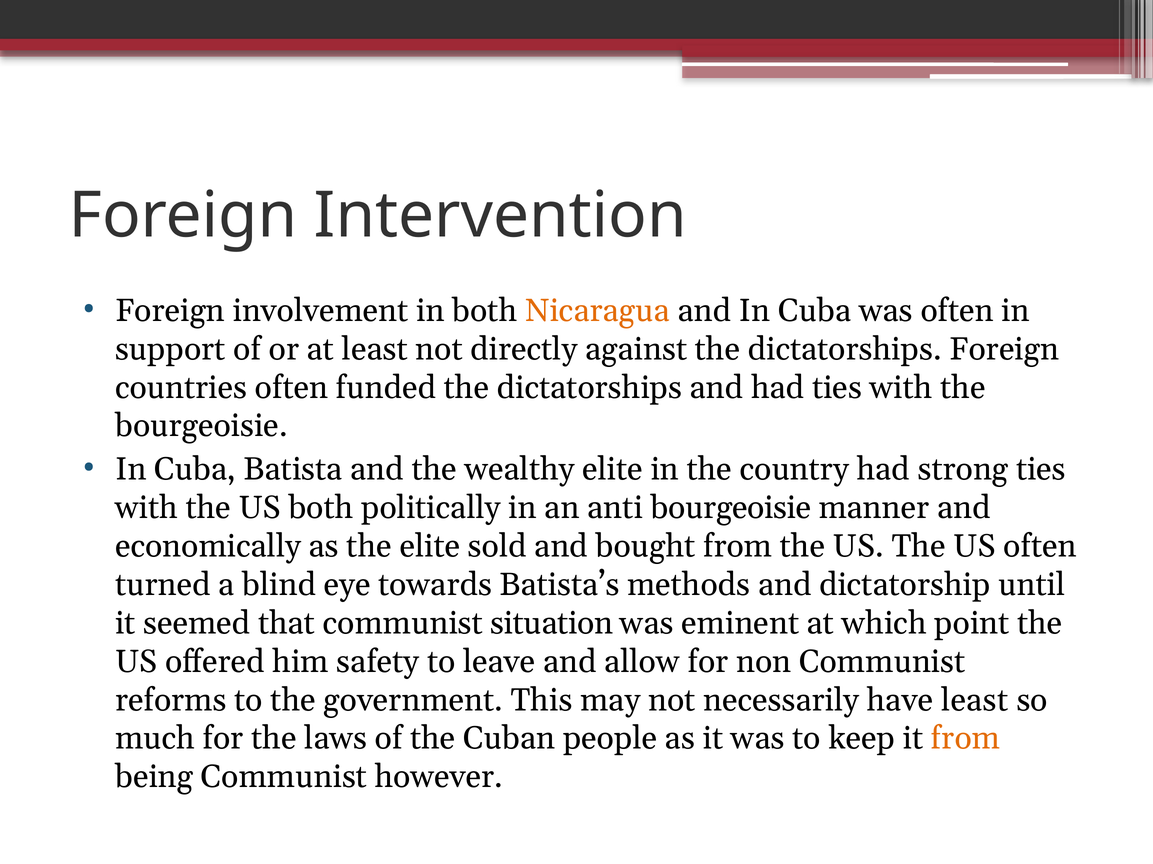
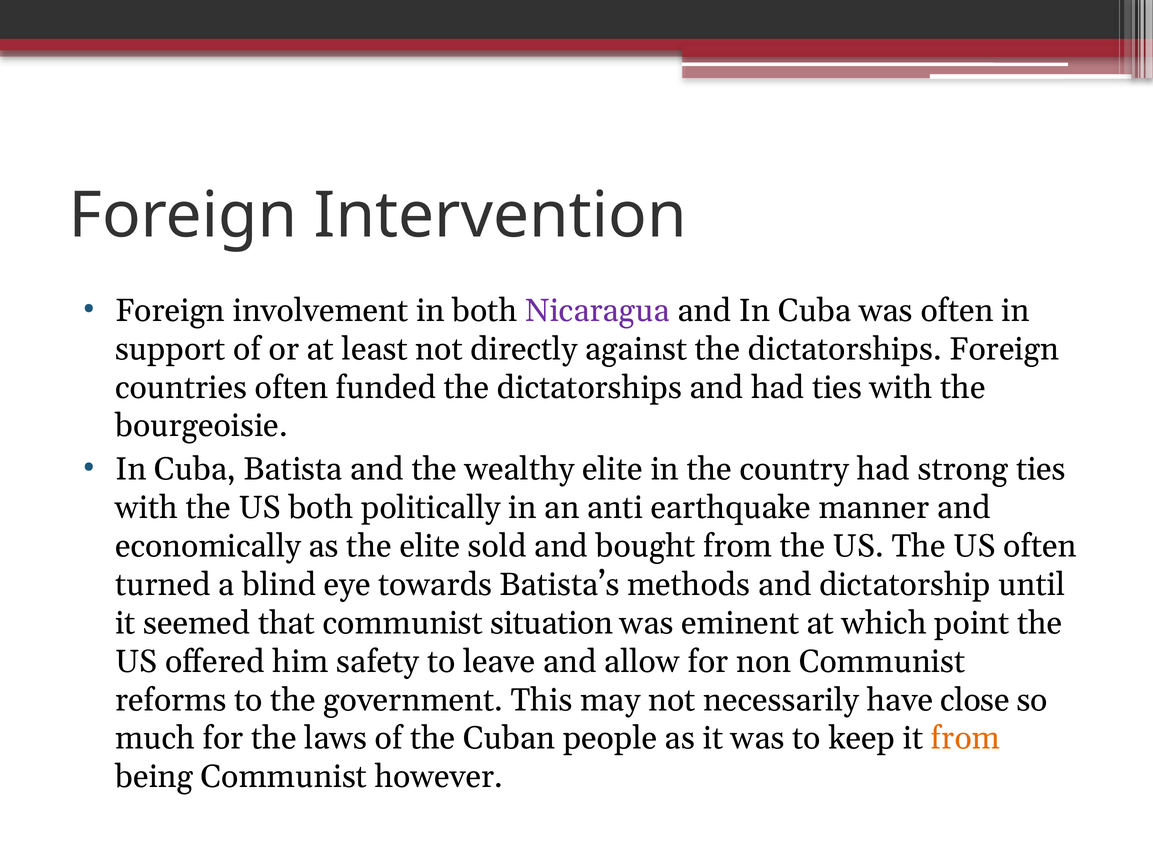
Nicaragua colour: orange -> purple
anti bourgeoisie: bourgeoisie -> earthquake
have least: least -> close
